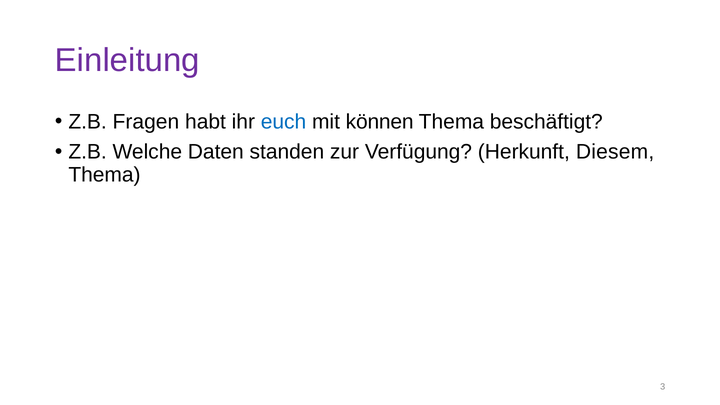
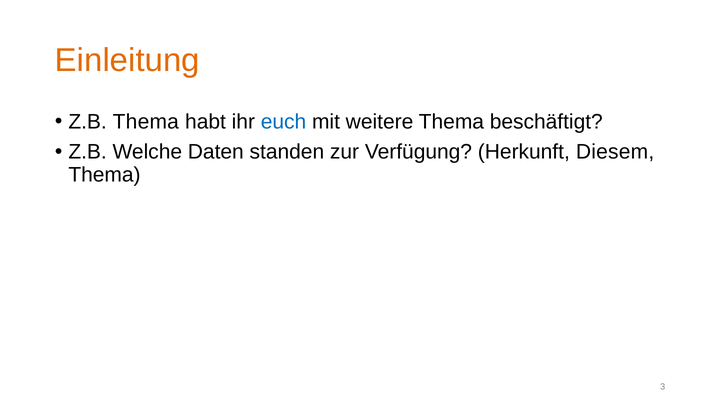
Einleitung colour: purple -> orange
Z.B Fragen: Fragen -> Thema
können: können -> weitere
